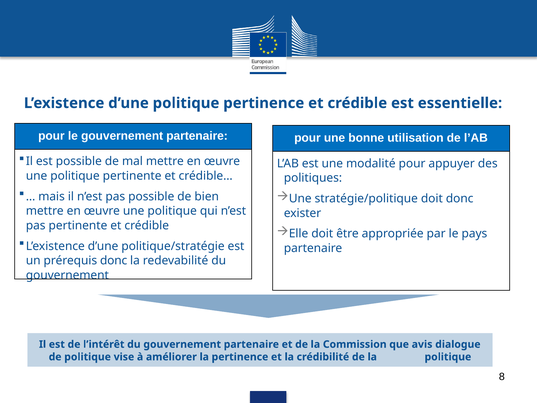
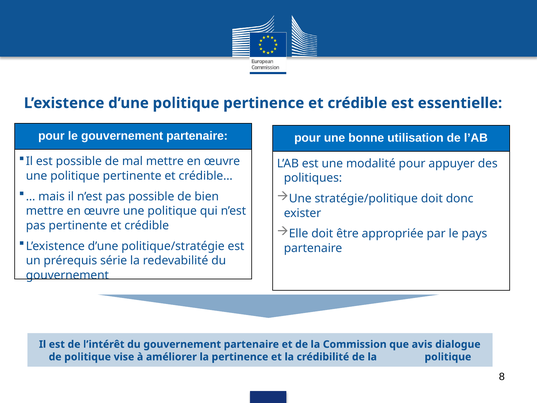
prérequis donc: donc -> série
